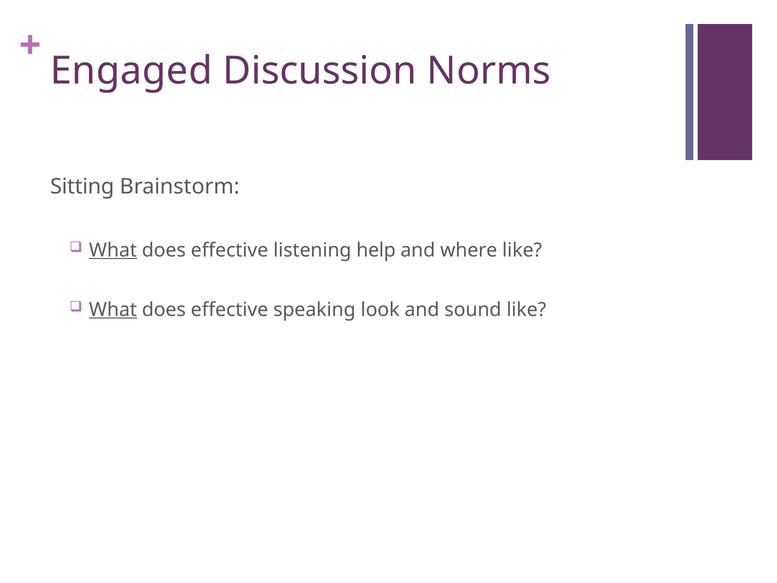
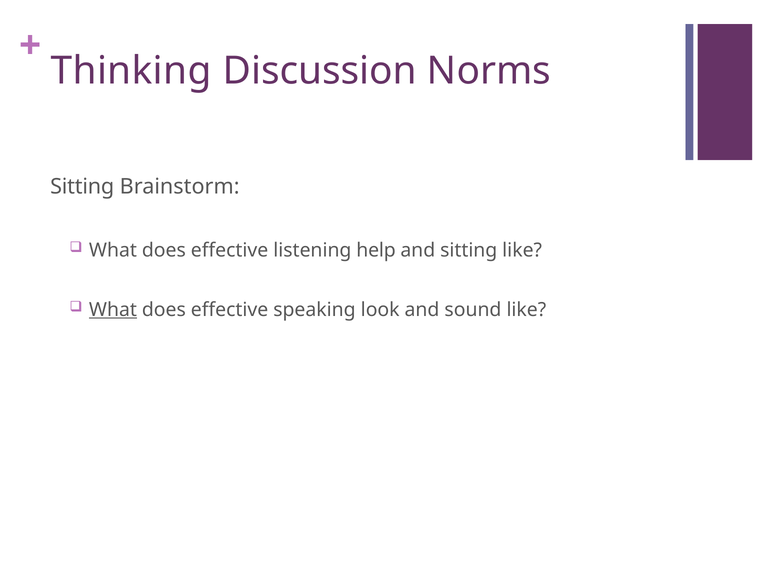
Engaged: Engaged -> Thinking
What at (113, 250) underline: present -> none
and where: where -> sitting
